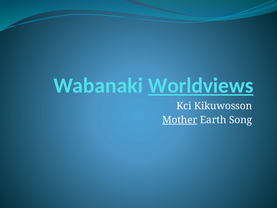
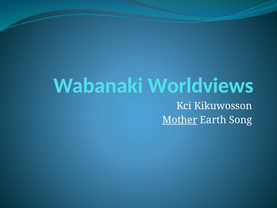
Worldviews underline: present -> none
